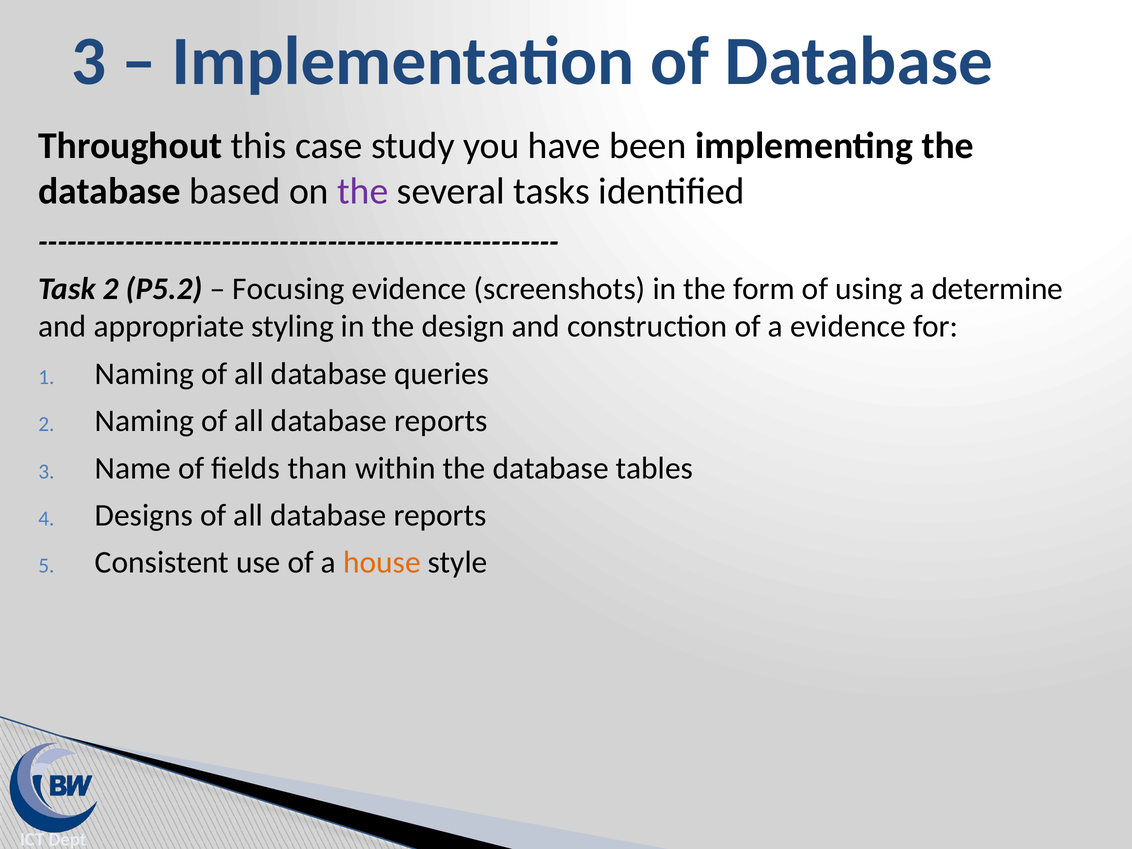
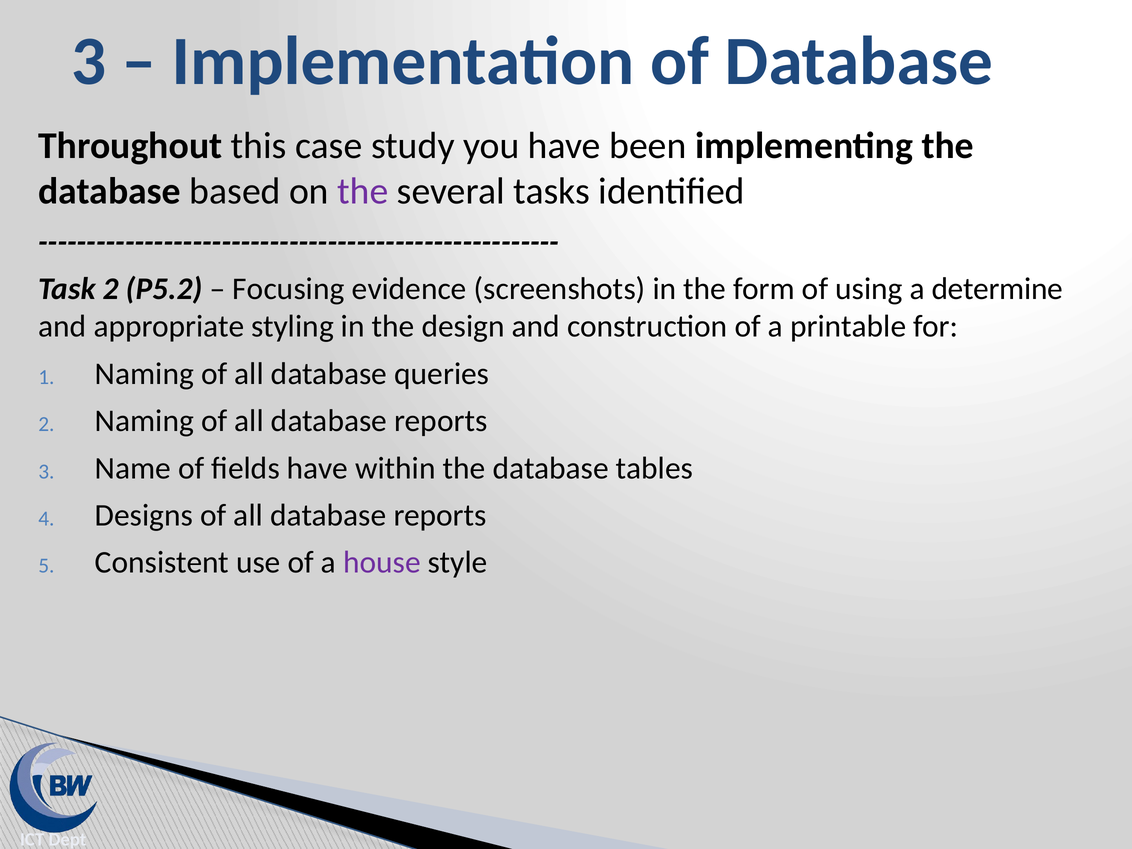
a evidence: evidence -> printable
fields than: than -> have
house colour: orange -> purple
